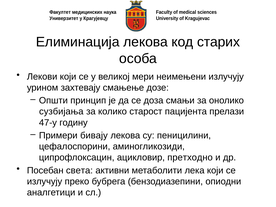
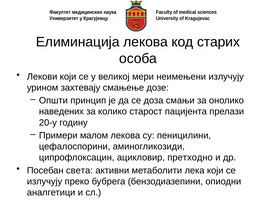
сузбијања: сузбијања -> наведених
47-у: 47-у -> 20-у
бивају: бивају -> малом
